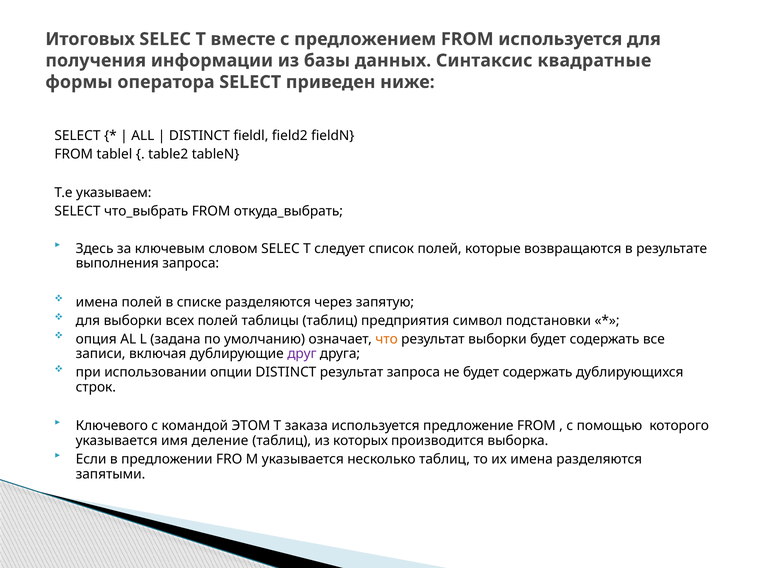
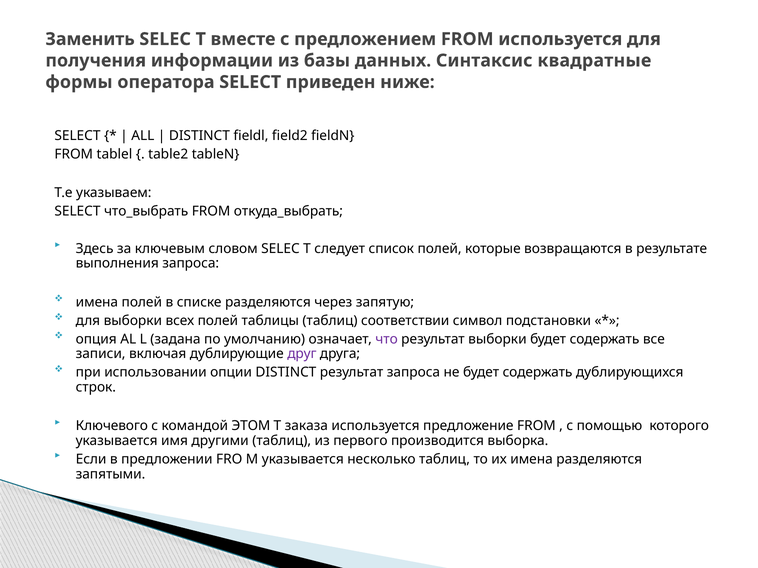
Итоговых: Итоговых -> Заменить
предприятия: предприятия -> соответствии
что colour: orange -> purple
деление: деление -> другими
которых: которых -> первого
